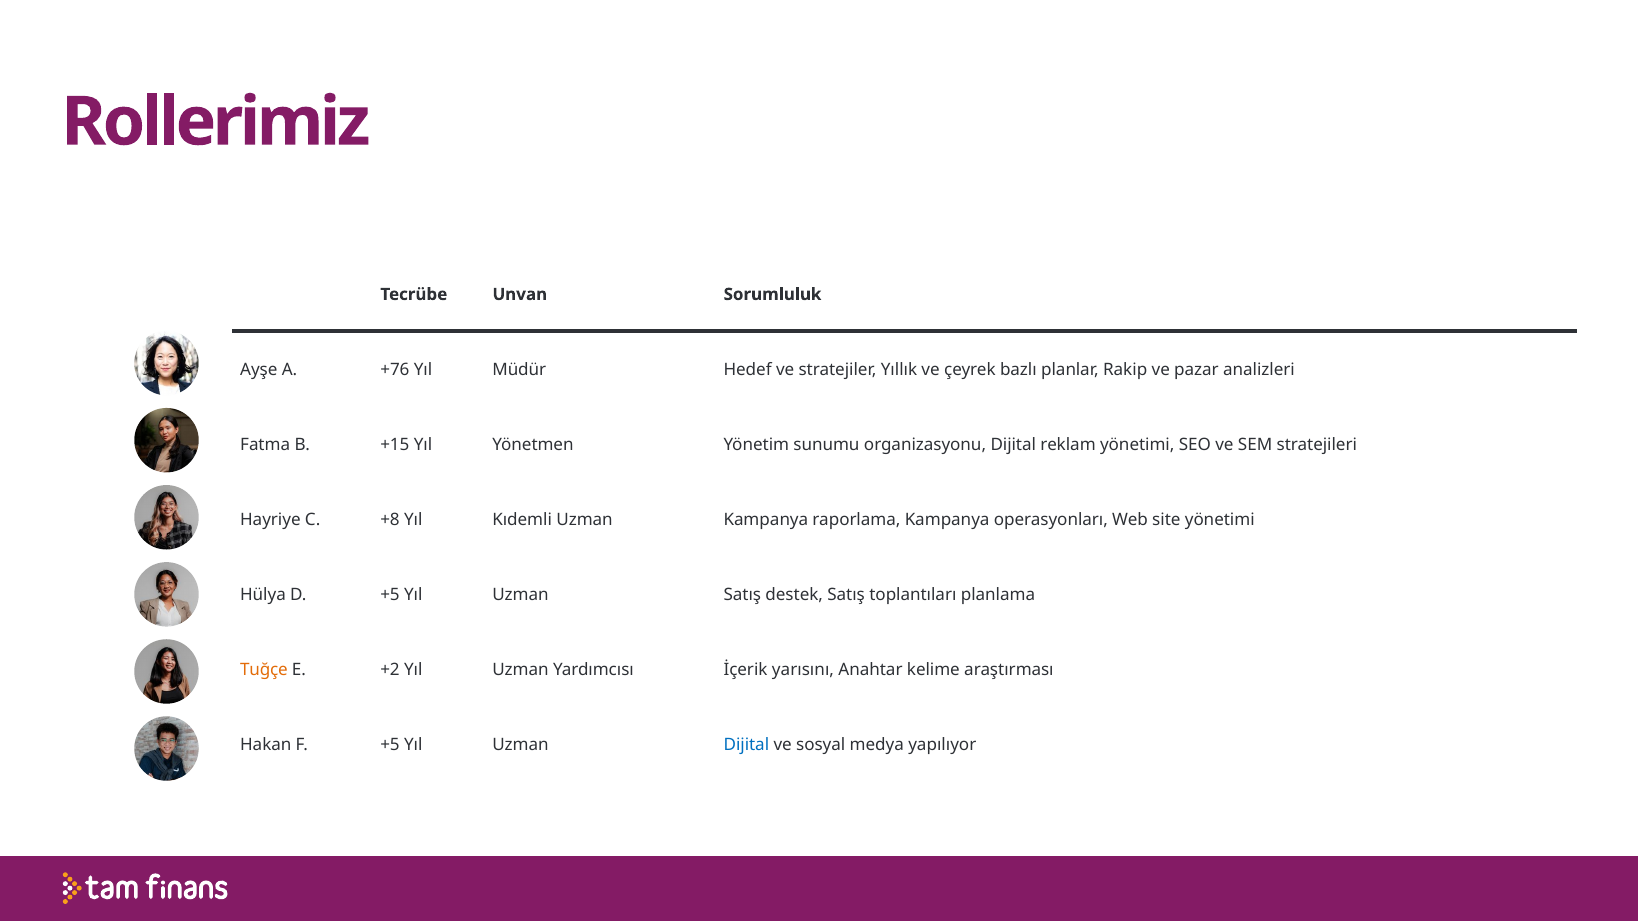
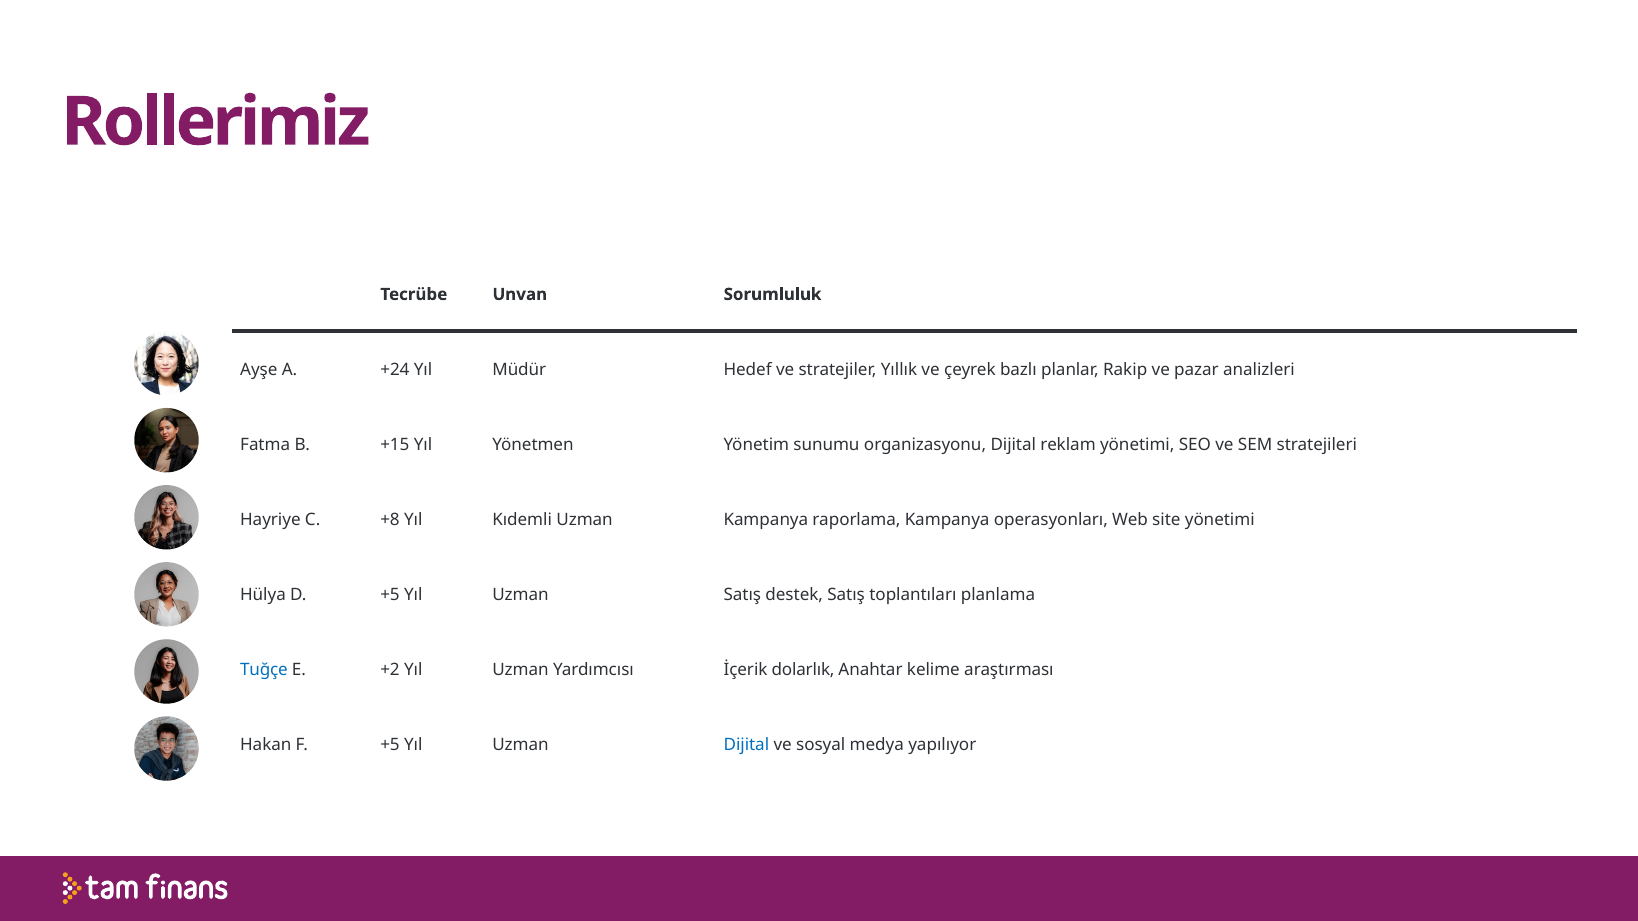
+76: +76 -> +24
Tuğçe colour: orange -> blue
yarısını: yarısını -> dolarlık
